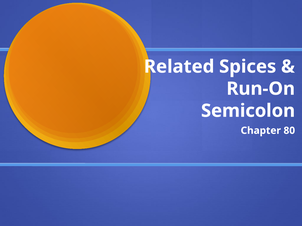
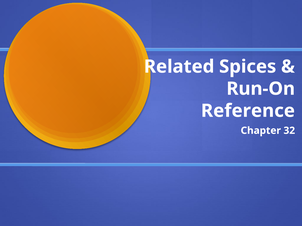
Semicolon: Semicolon -> Reference
80: 80 -> 32
